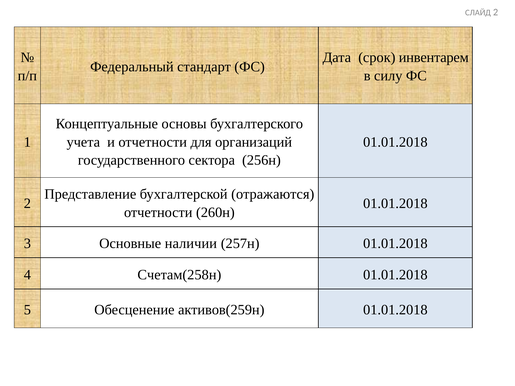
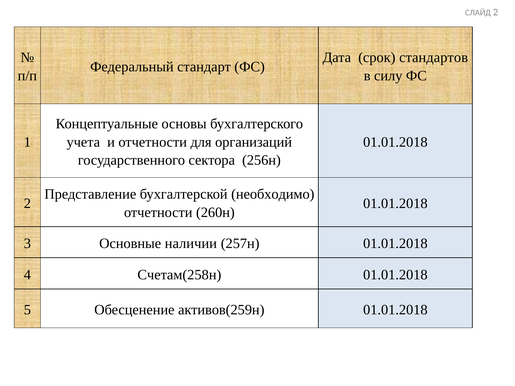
инвентарем: инвентарем -> стандартов
отражаются: отражаются -> необходимо
